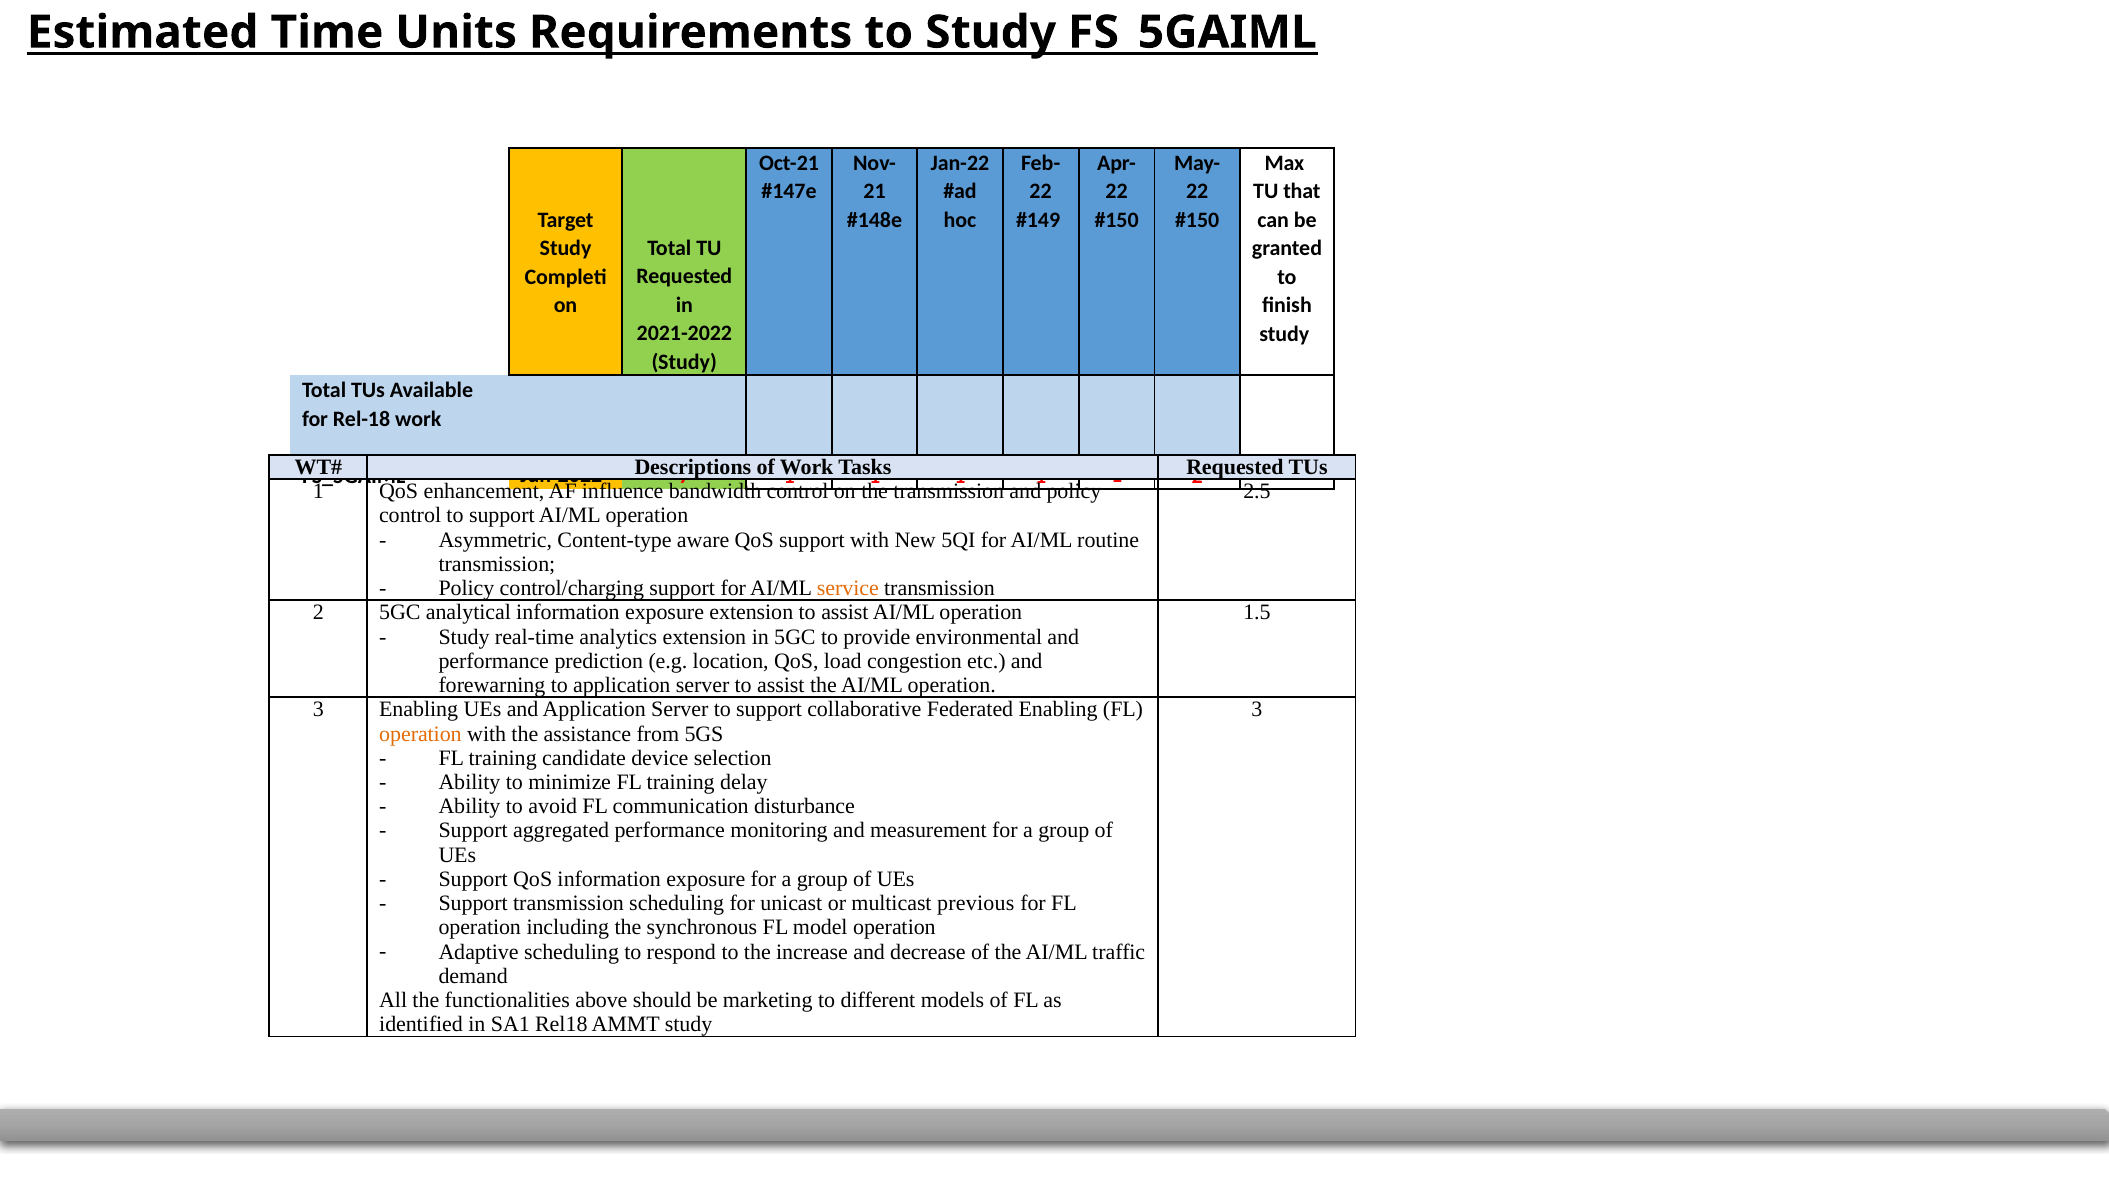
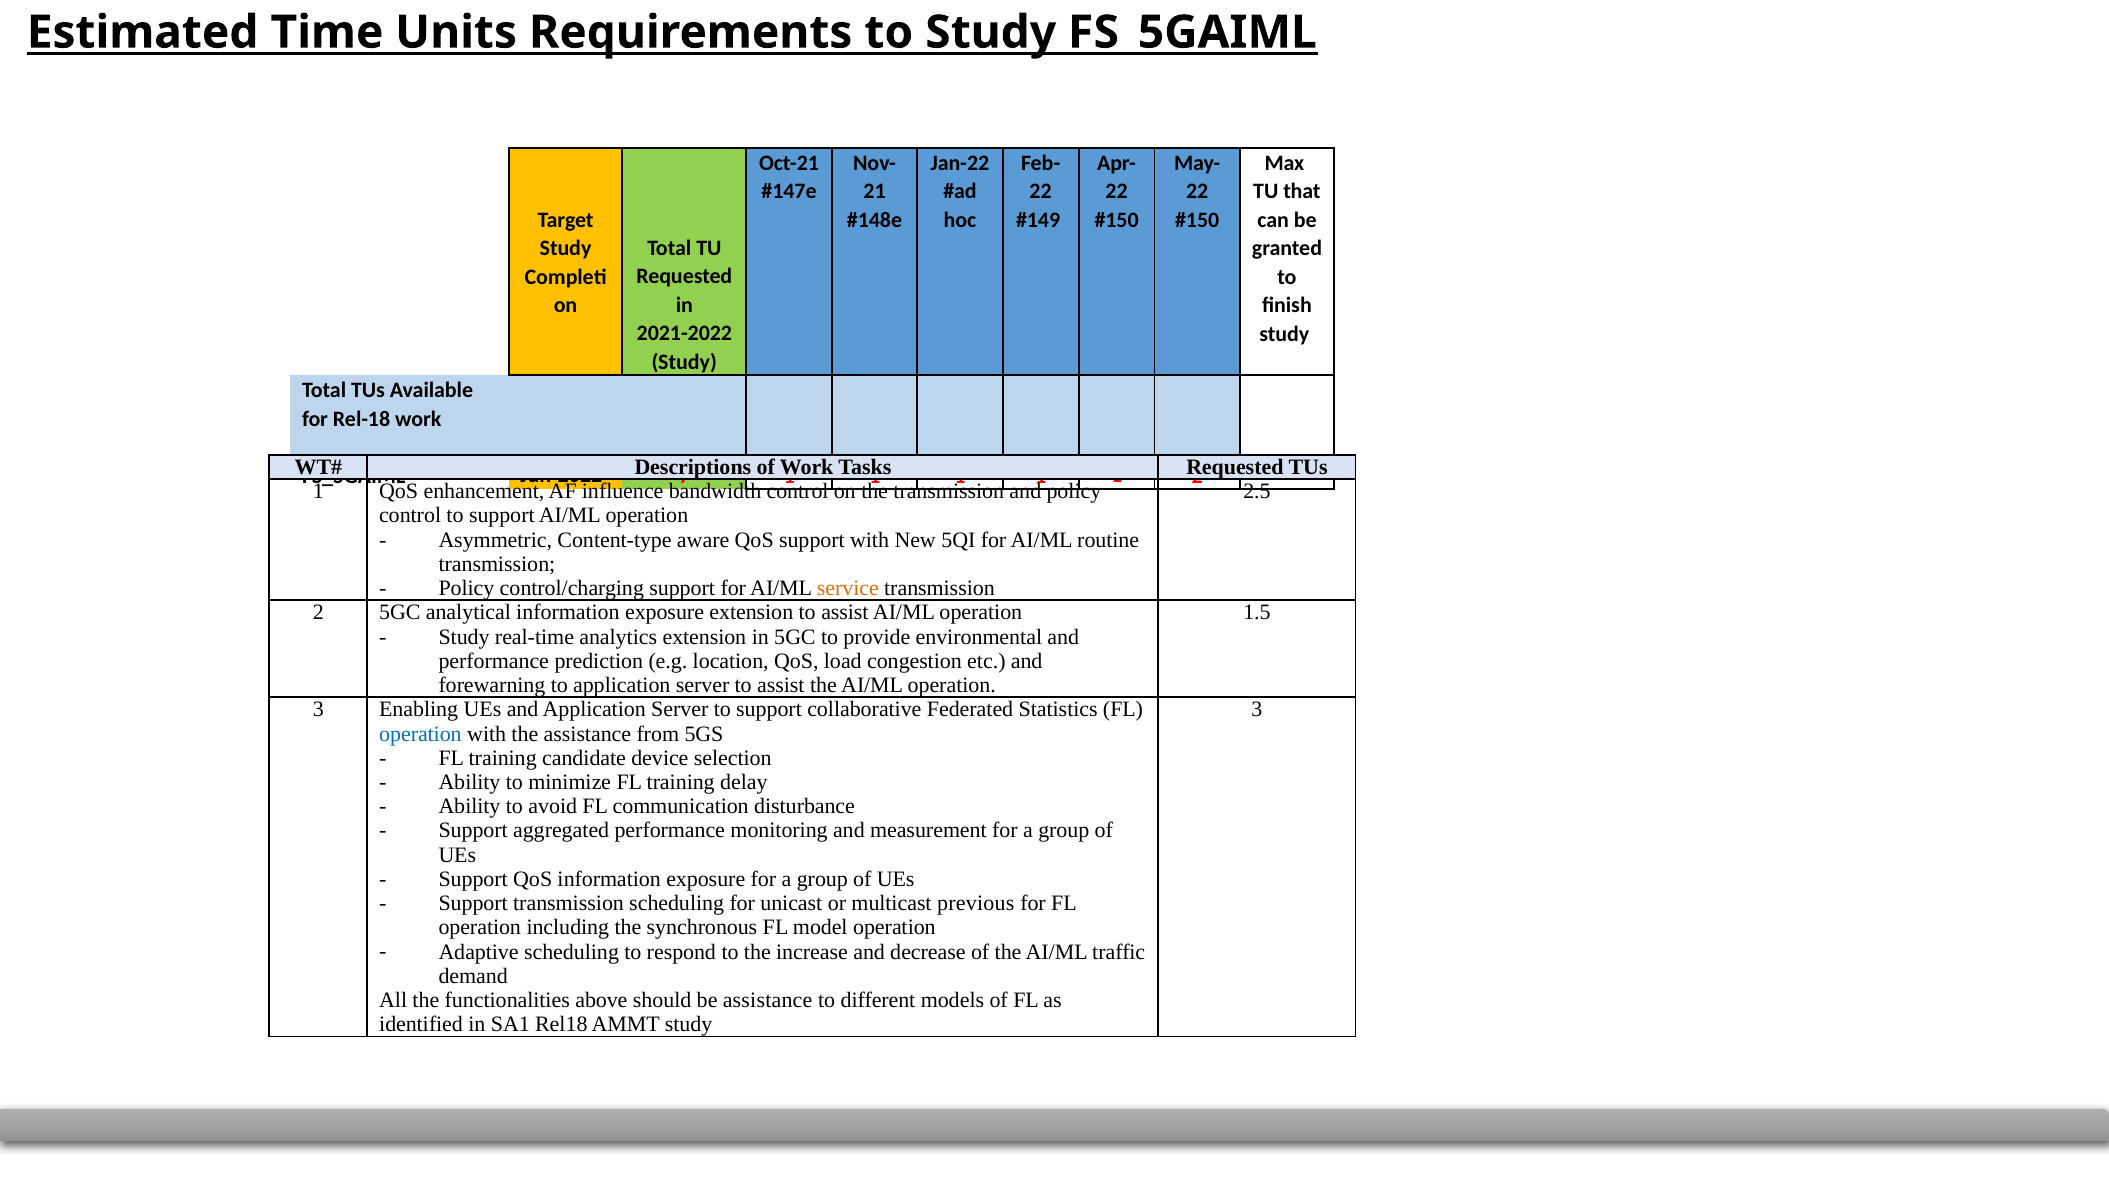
Federated Enabling: Enabling -> Statistics
operation at (420, 734) colour: orange -> blue
be marketing: marketing -> assistance
